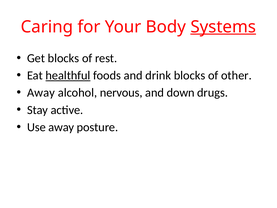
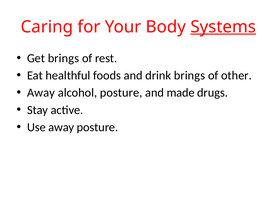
Get blocks: blocks -> brings
healthful underline: present -> none
drink blocks: blocks -> brings
alcohol nervous: nervous -> posture
down: down -> made
